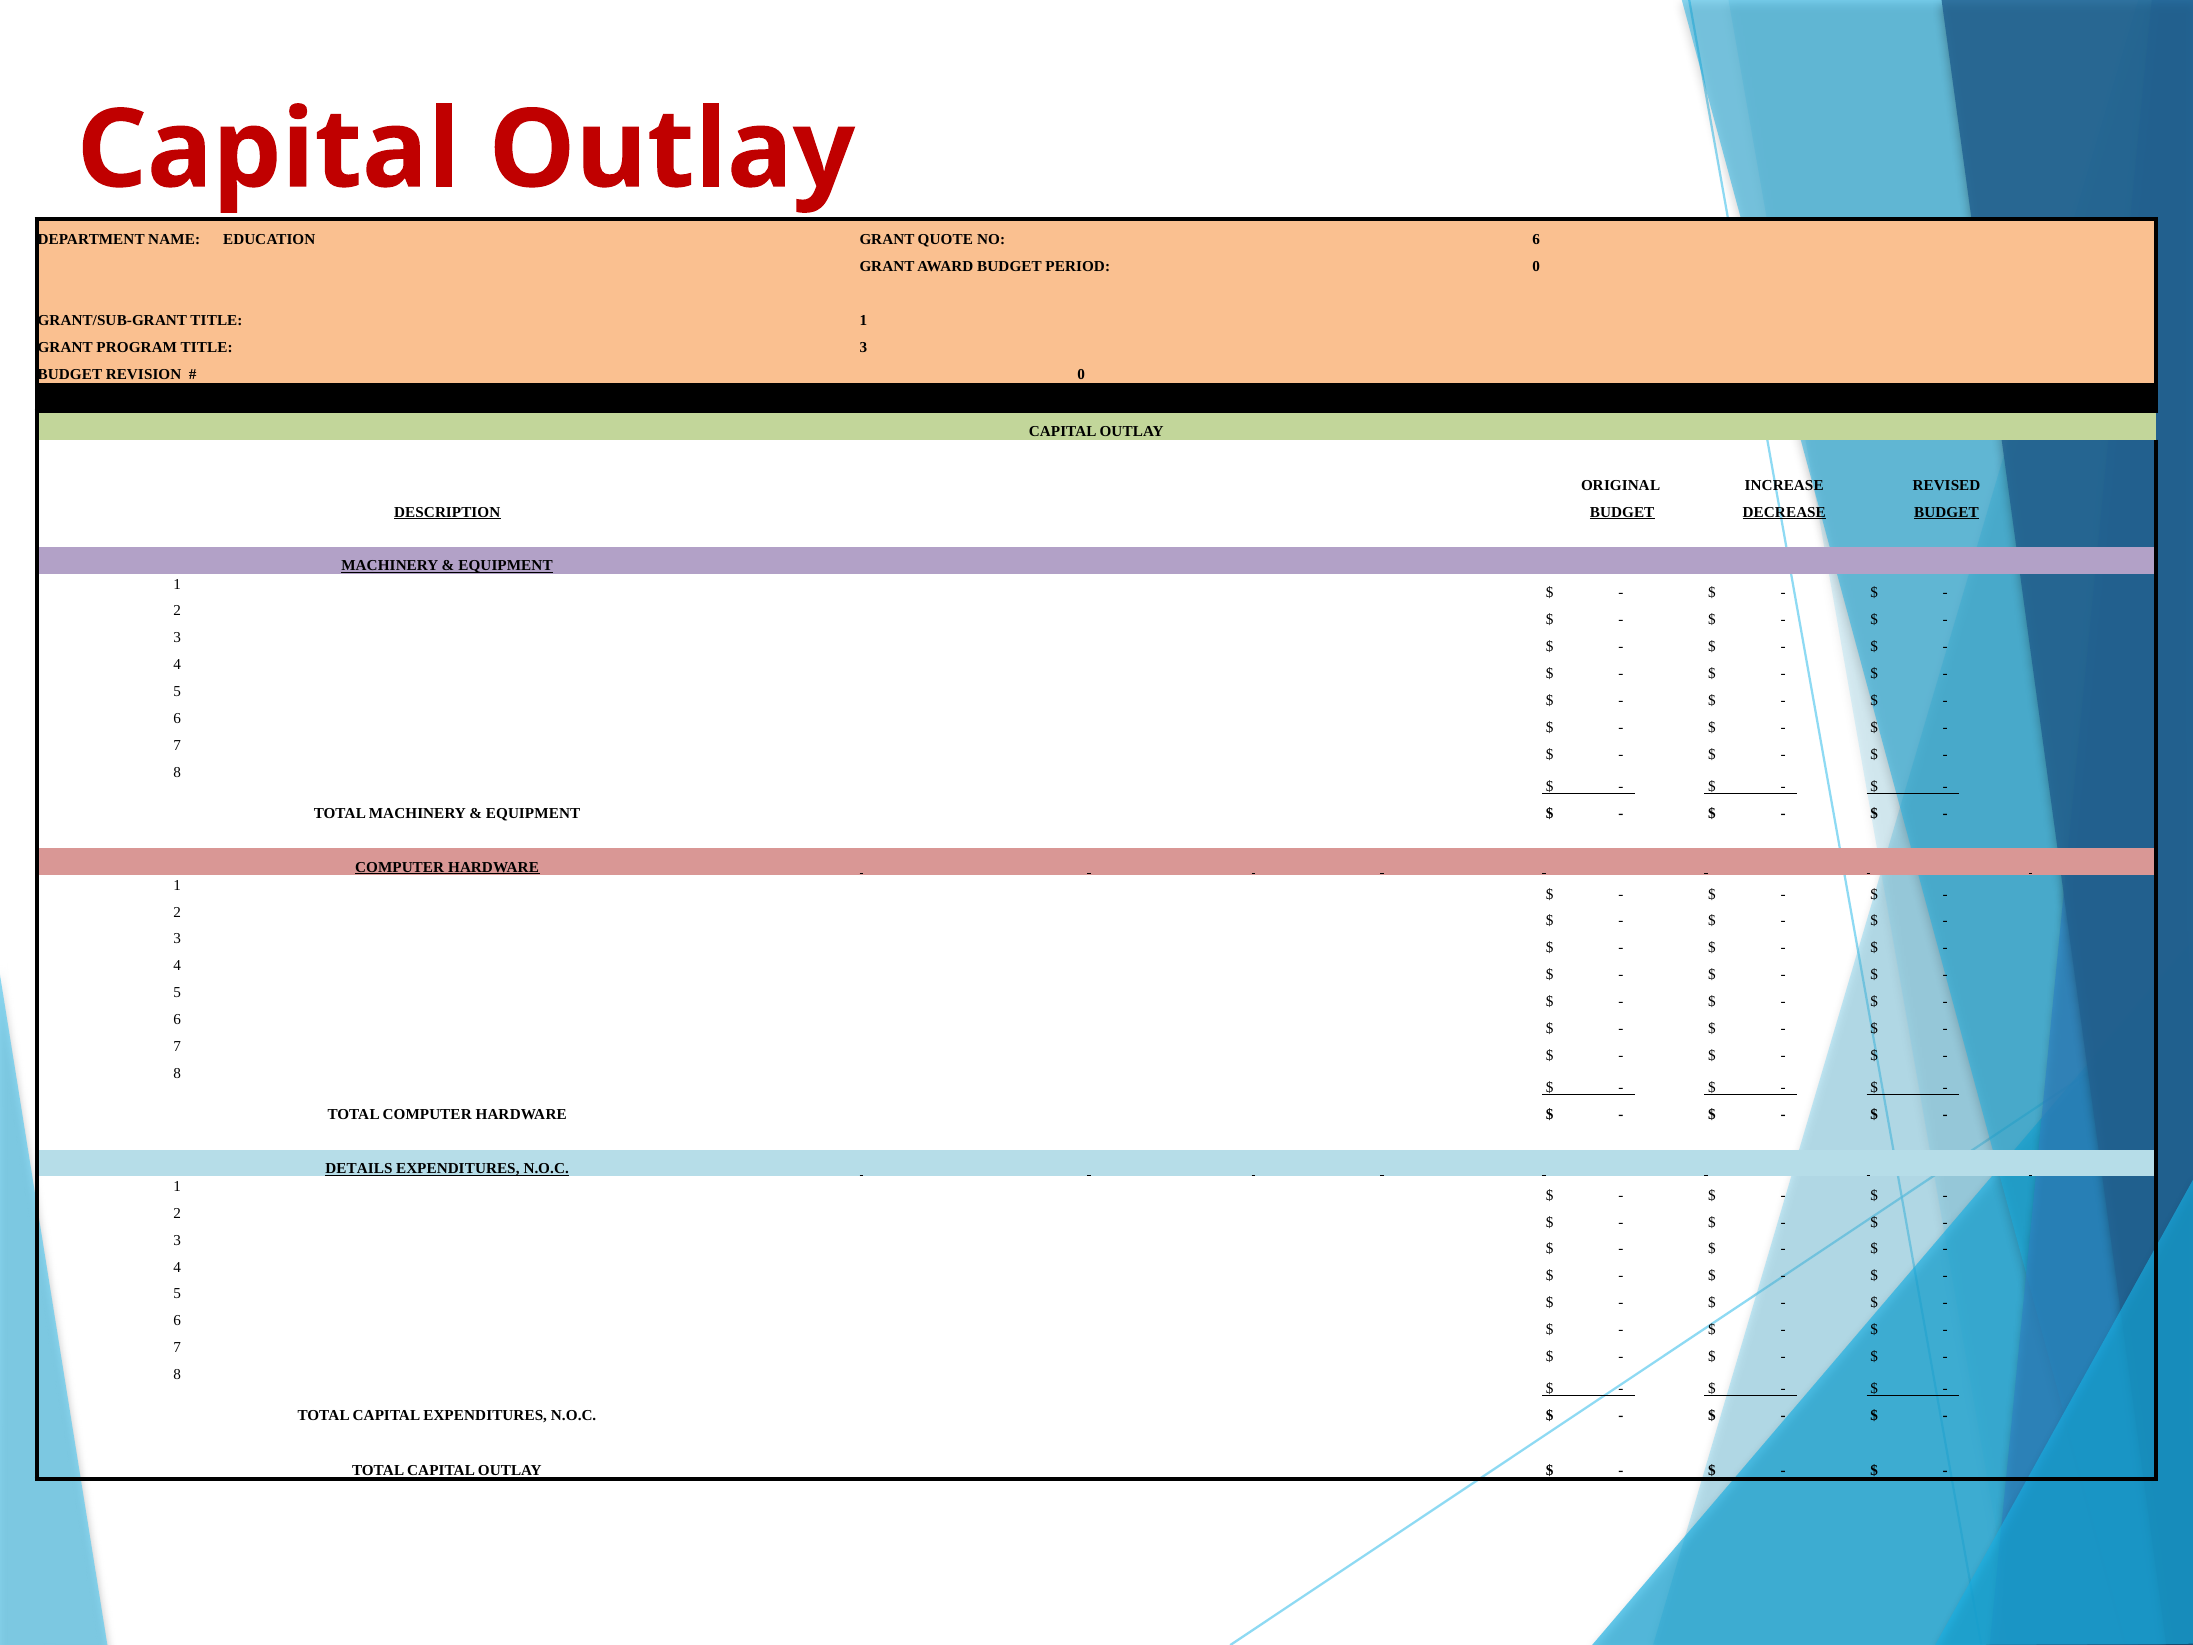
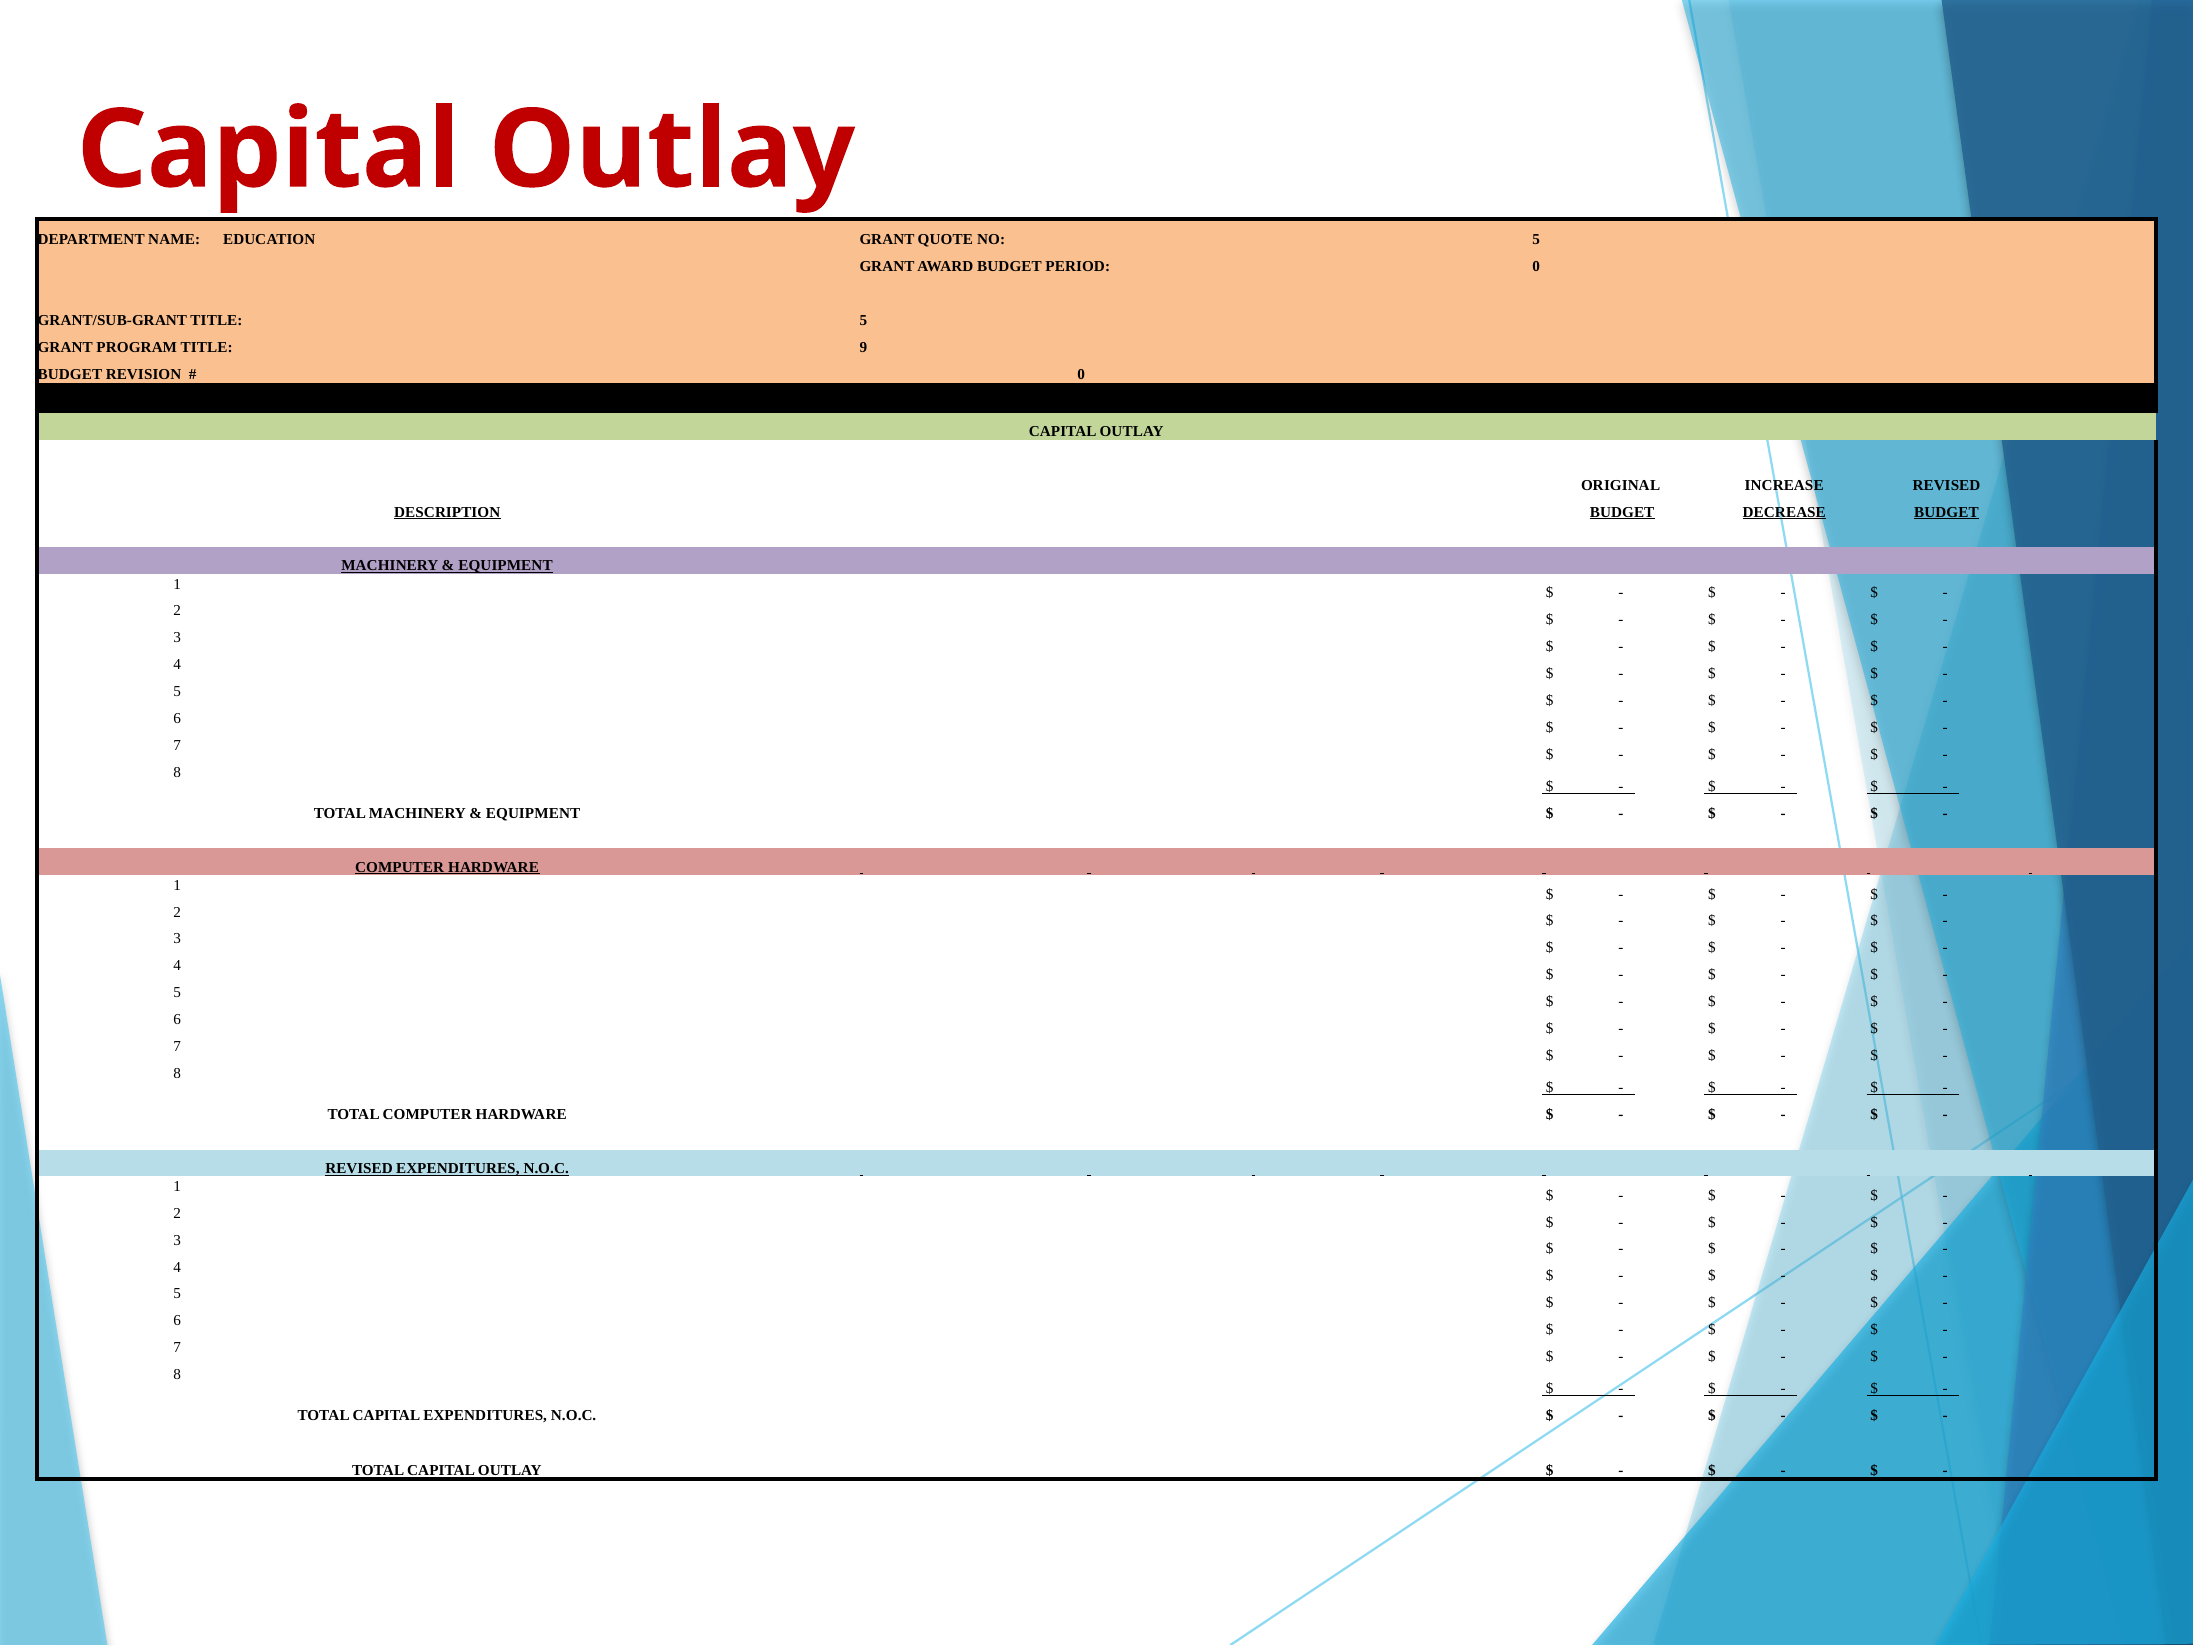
NO 6: 6 -> 5
TITLE 1: 1 -> 5
TITLE 3: 3 -> 9
DETAILS at (359, 1168): DETAILS -> REVISED
